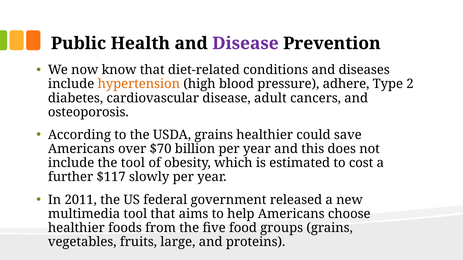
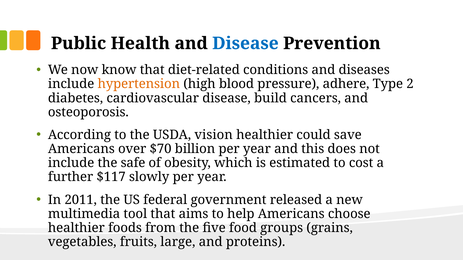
Disease at (245, 43) colour: purple -> blue
adult: adult -> build
USDA grains: grains -> vision
the tool: tool -> safe
